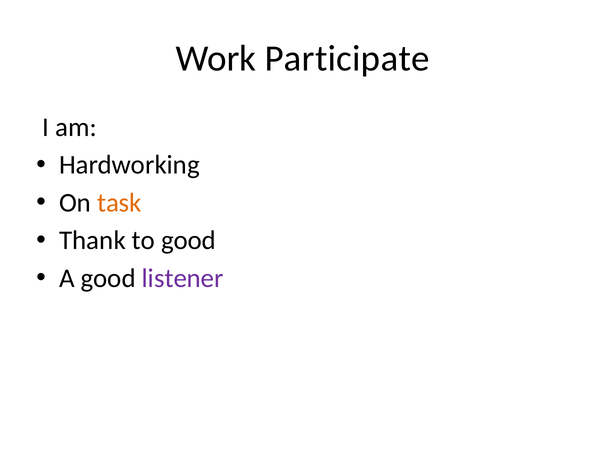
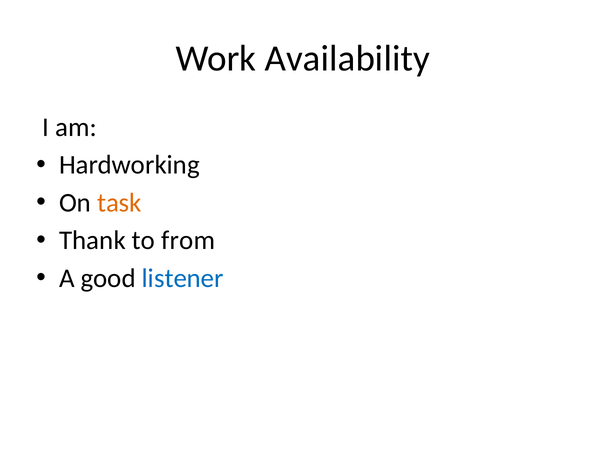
Participate: Participate -> Availability
to good: good -> from
listener colour: purple -> blue
